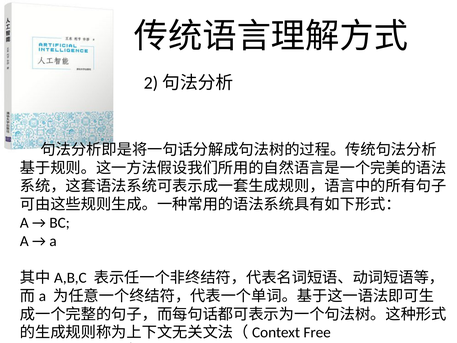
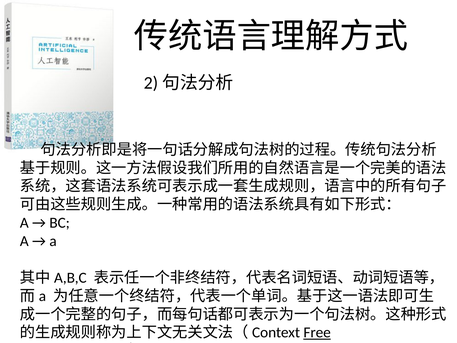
Free underline: none -> present
